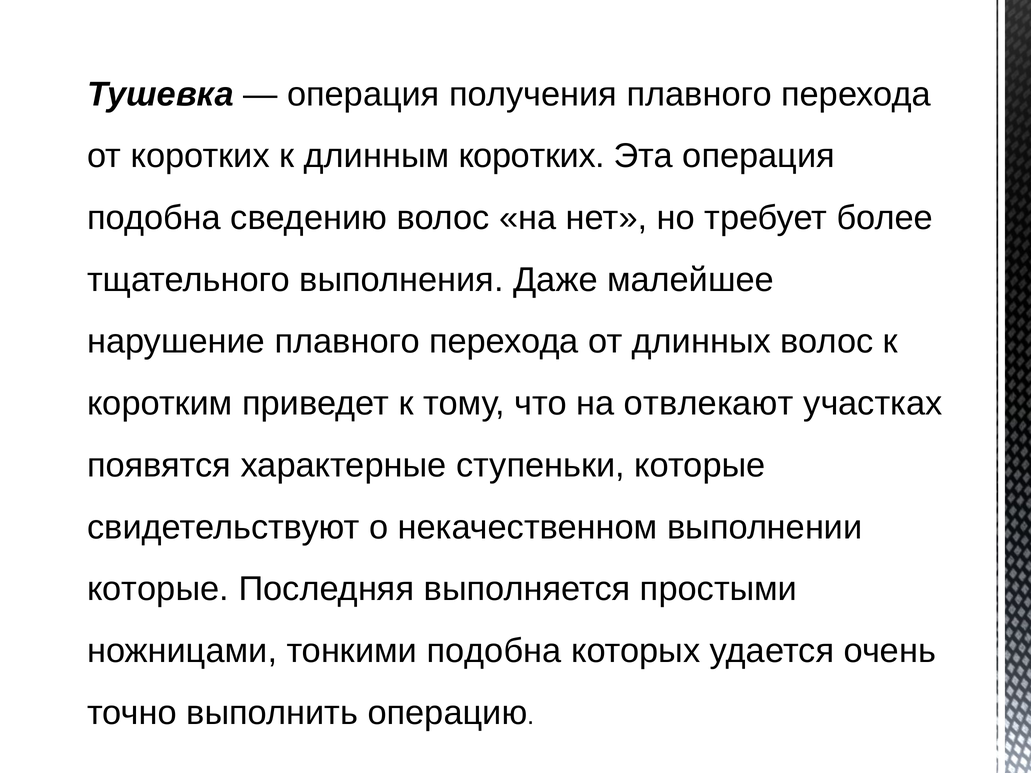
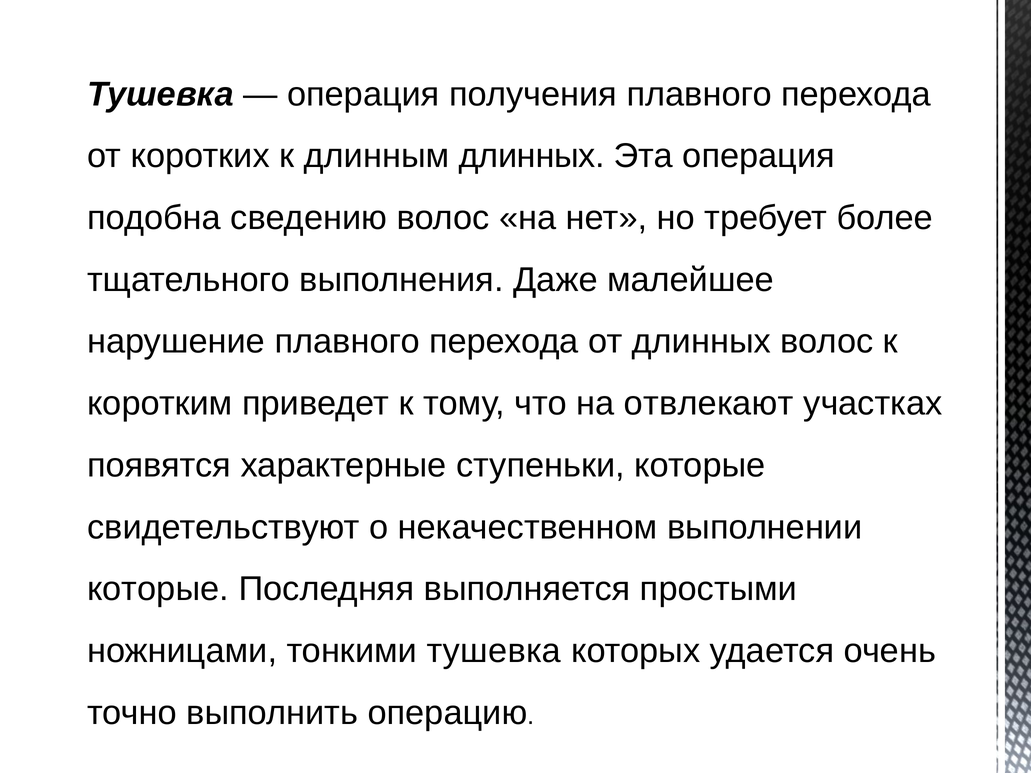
длинным коротких: коротких -> длинных
тонкими подобна: подобна -> тушевка
